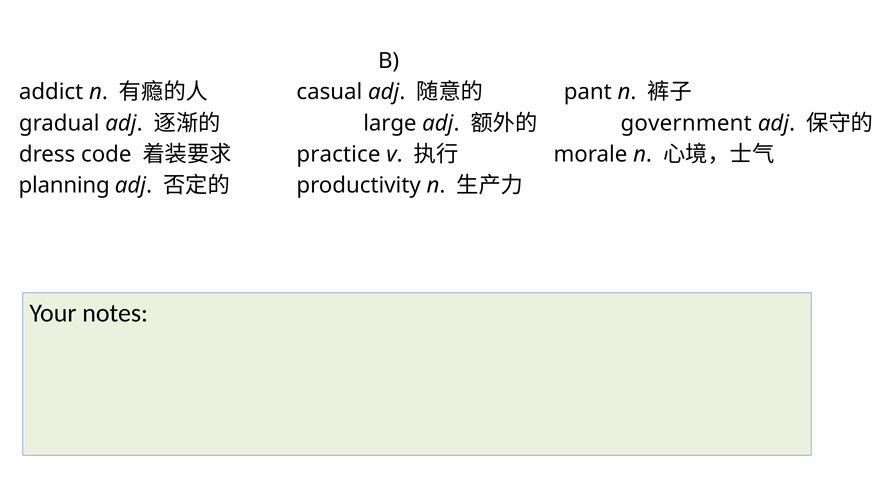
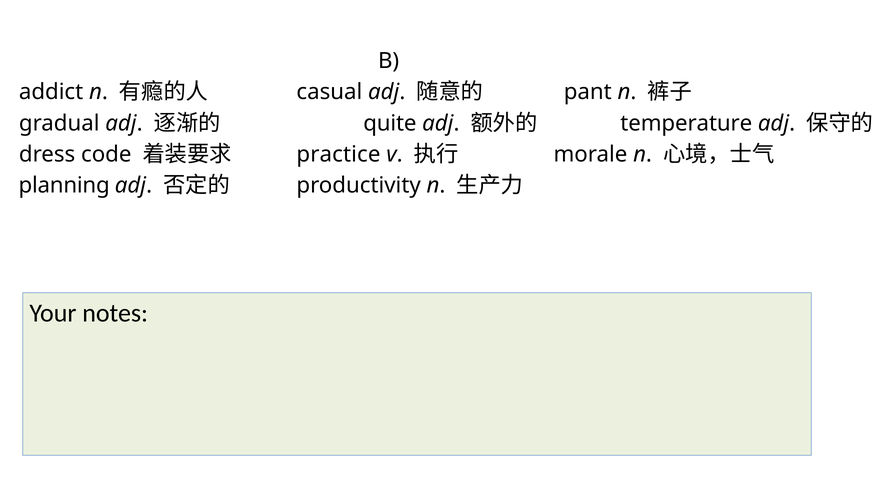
large: large -> quite
government: government -> temperature
